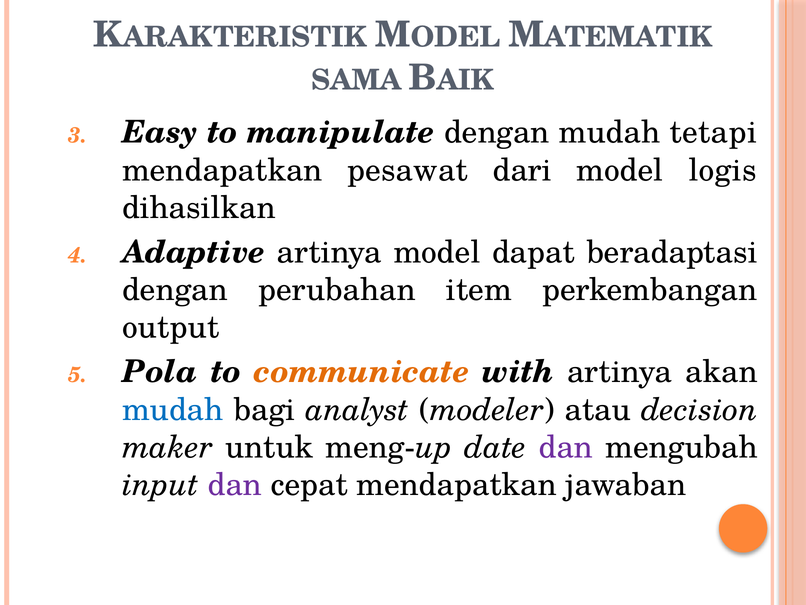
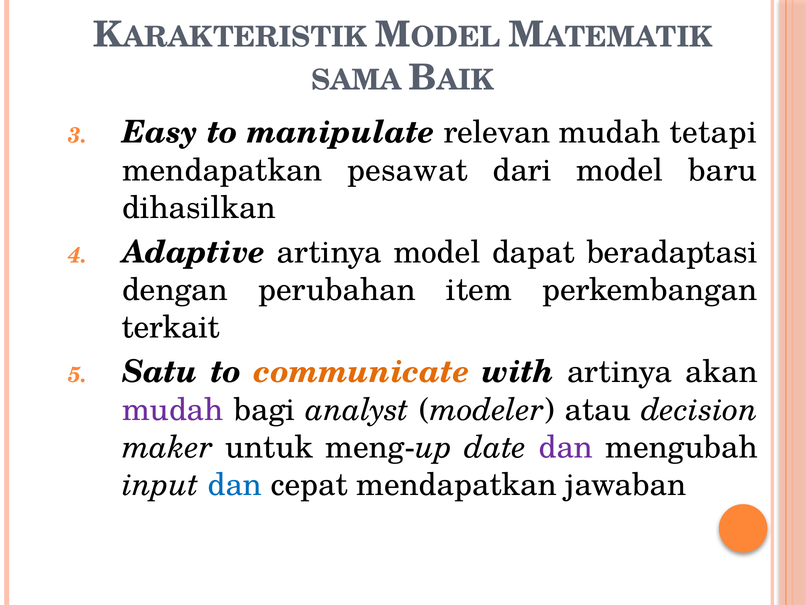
manipulate dengan: dengan -> relevan
logis: logis -> baru
output: output -> terkait
Pola: Pola -> Satu
mudah at (173, 409) colour: blue -> purple
dan at (235, 485) colour: purple -> blue
